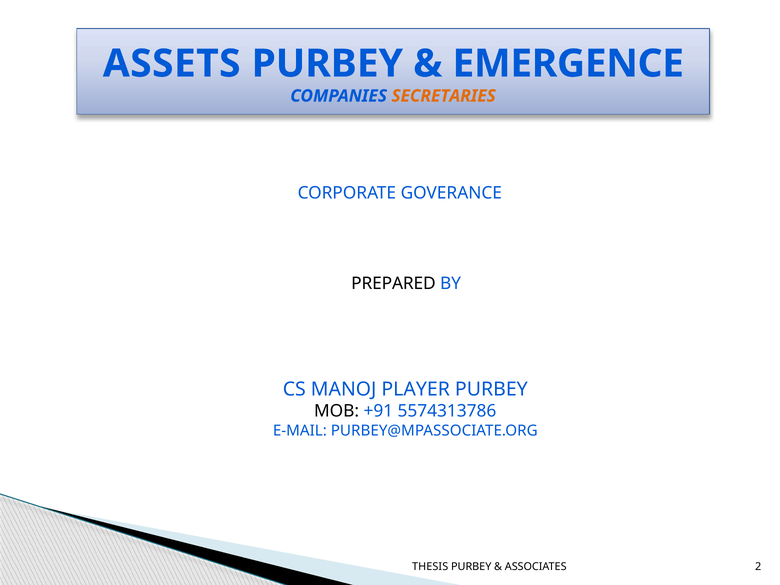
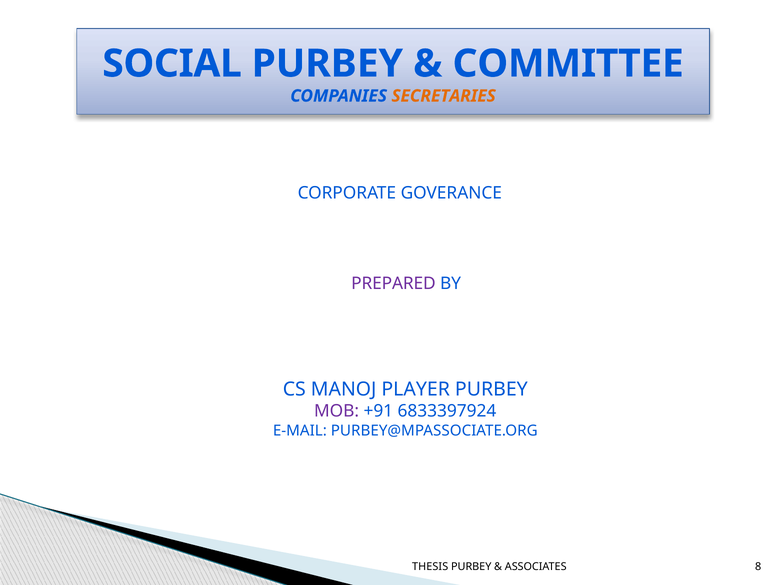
ASSETS: ASSETS -> SOCIAL
EMERGENCE: EMERGENCE -> COMMITTEE
PREPARED colour: black -> purple
MOB colour: black -> purple
5574313786: 5574313786 -> 6833397924
2: 2 -> 8
